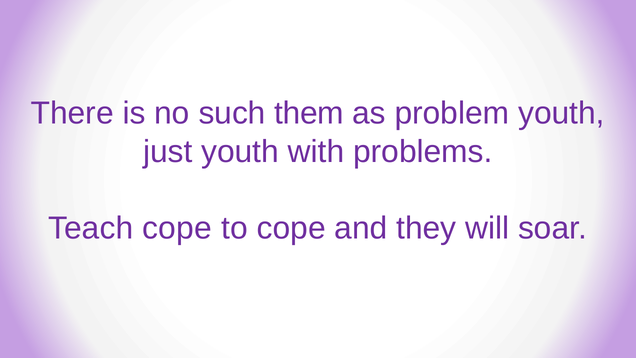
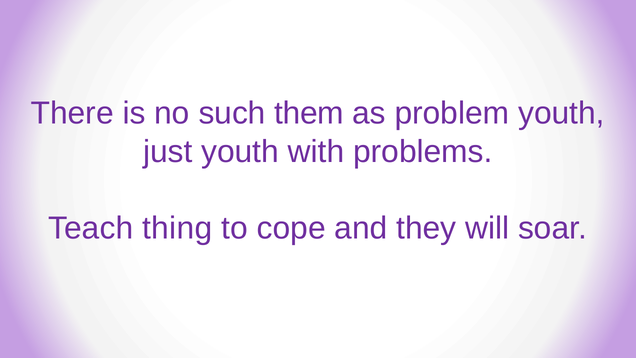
Teach cope: cope -> thing
